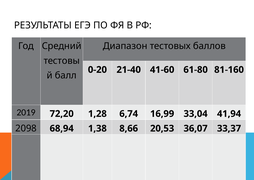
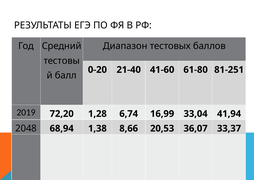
81-160: 81-160 -> 81-251
2098: 2098 -> 2048
